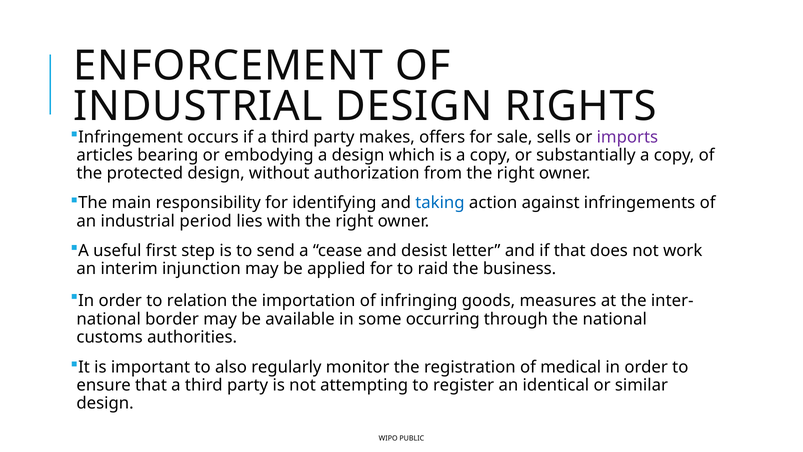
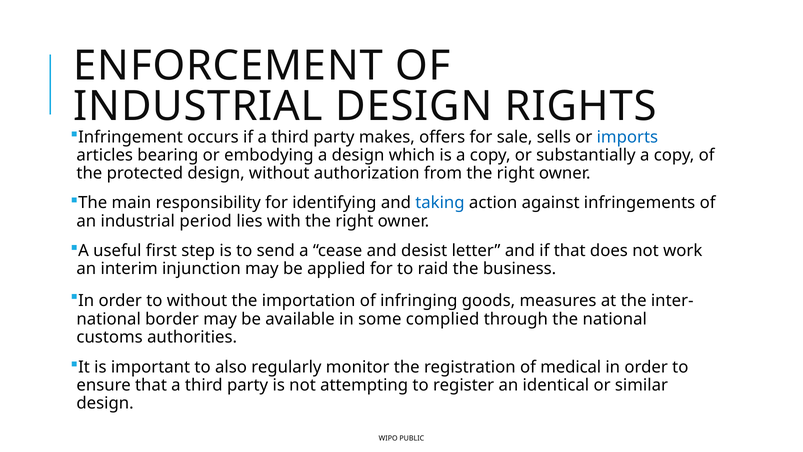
imports colour: purple -> blue
to relation: relation -> without
occurring: occurring -> complied
